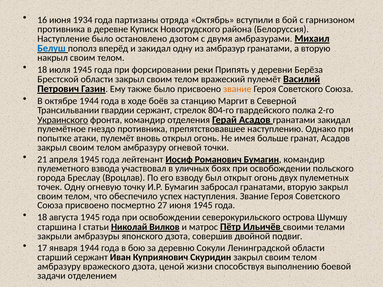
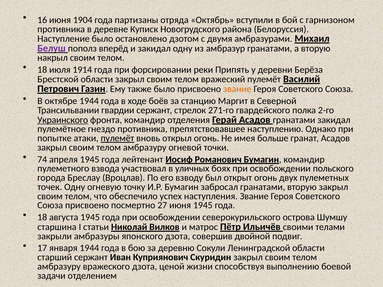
1934: 1934 -> 1904
Белуш colour: blue -> purple
июля 1945: 1945 -> 1914
804-го: 804-го -> 271-го
пулемёт at (117, 138) underline: none -> present
21: 21 -> 74
